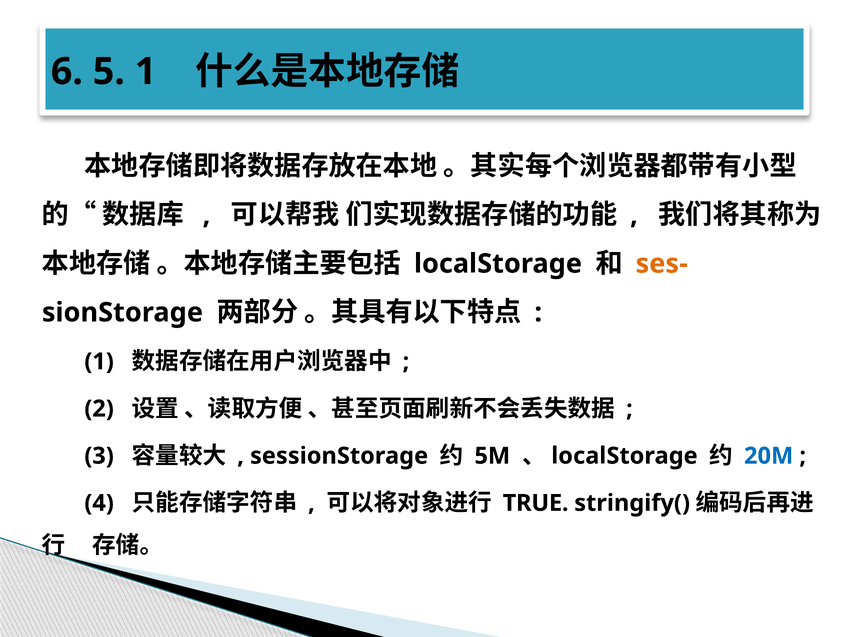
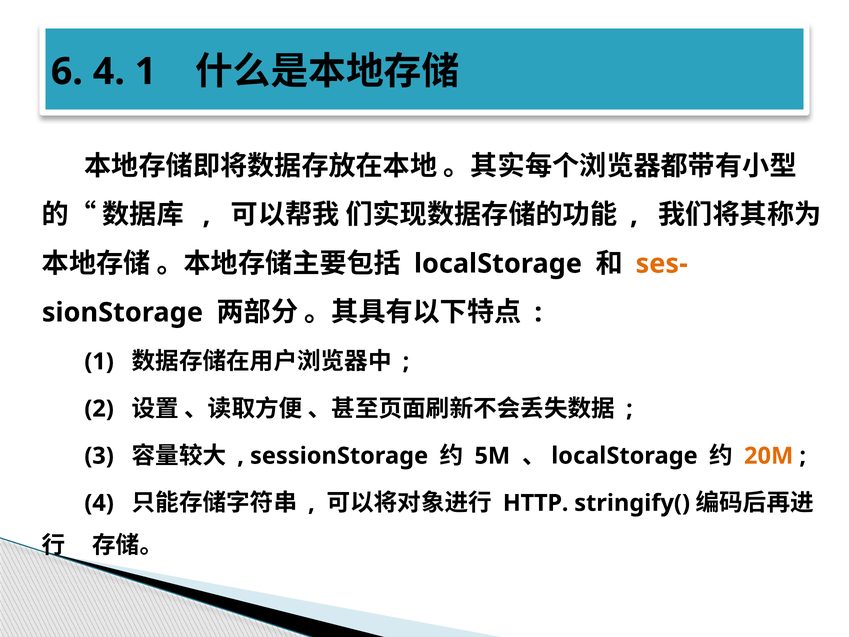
6 5: 5 -> 4
20M colour: blue -> orange
TRUE: TRUE -> HTTP
